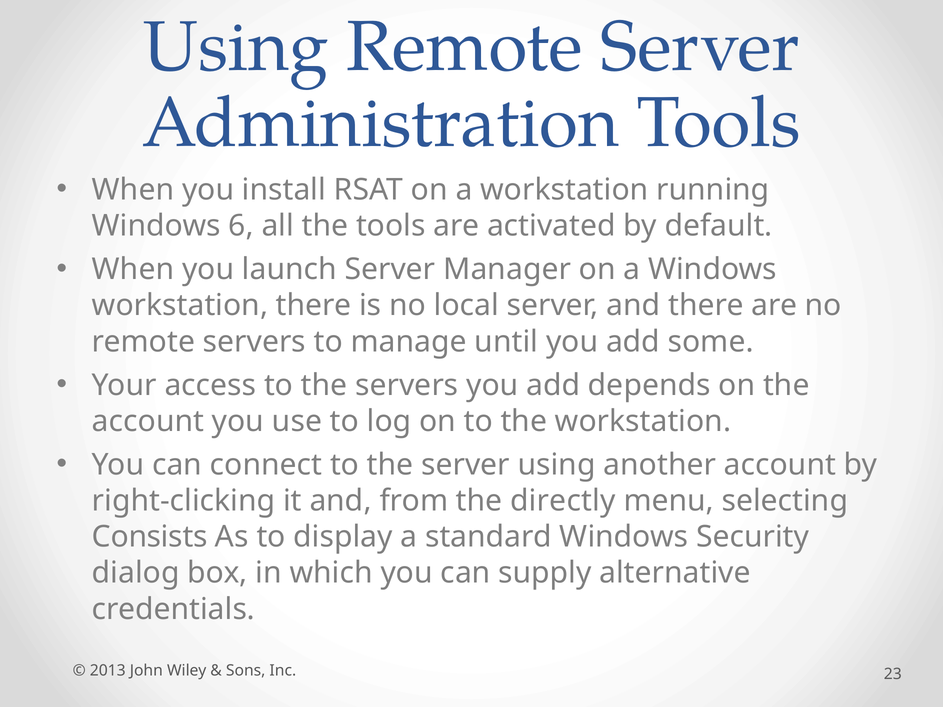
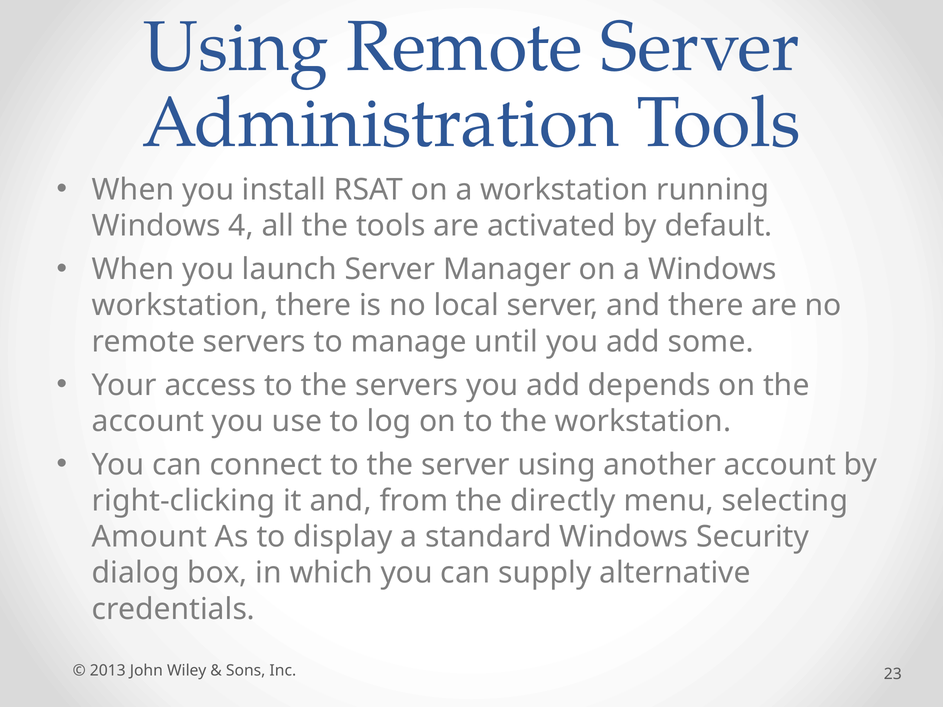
6: 6 -> 4
Consists: Consists -> Amount
